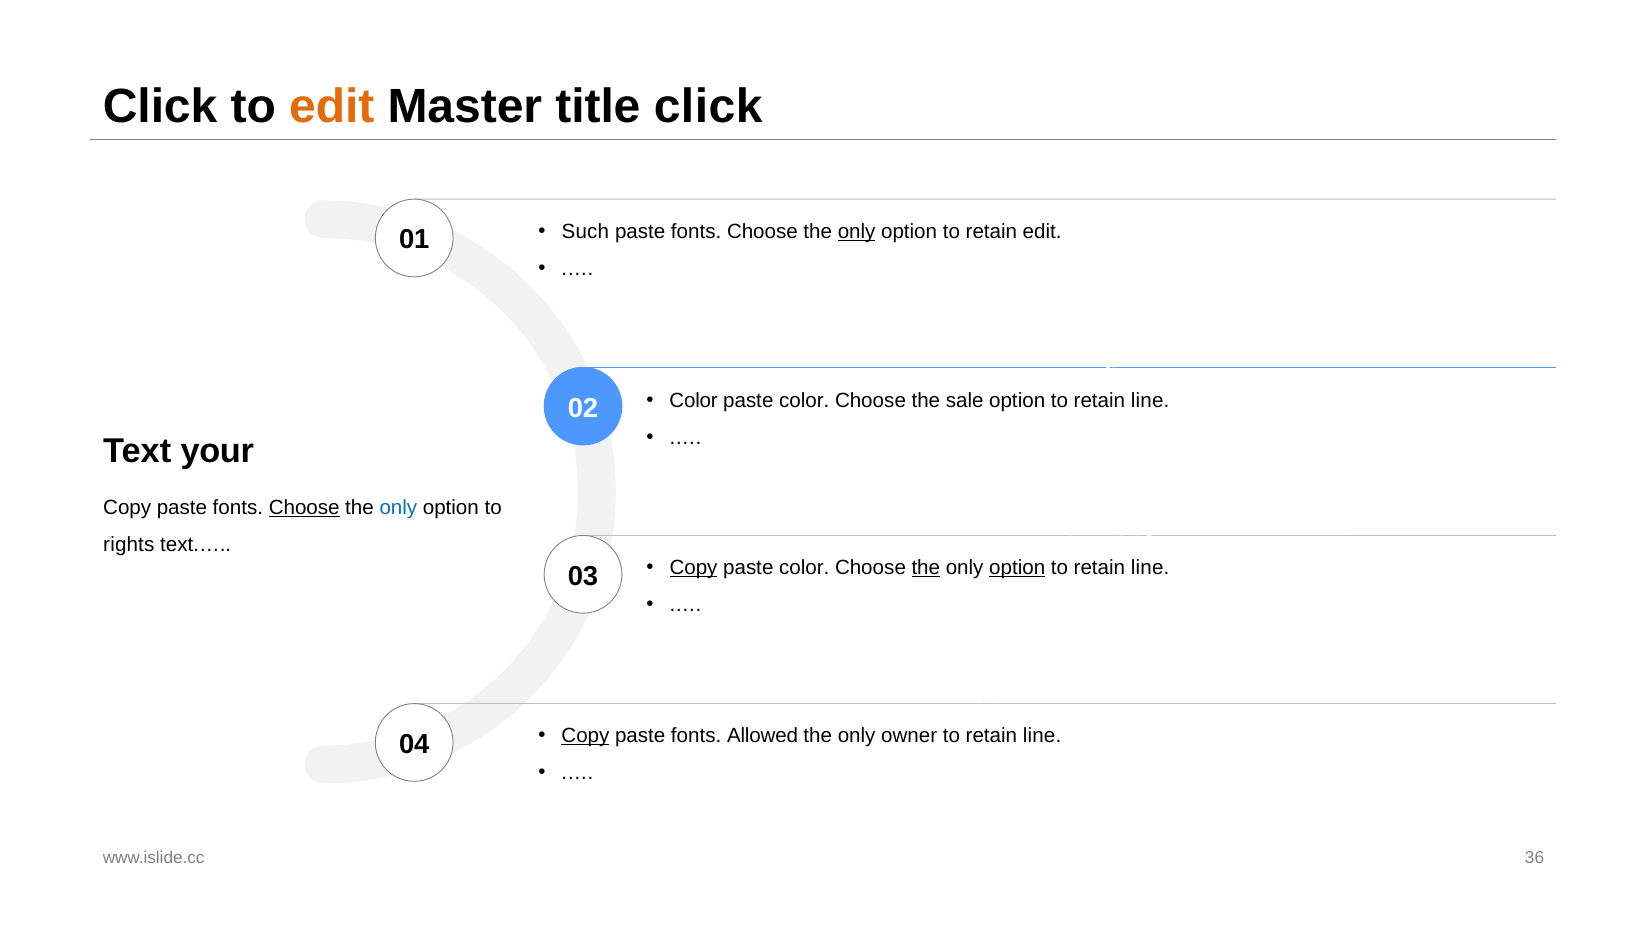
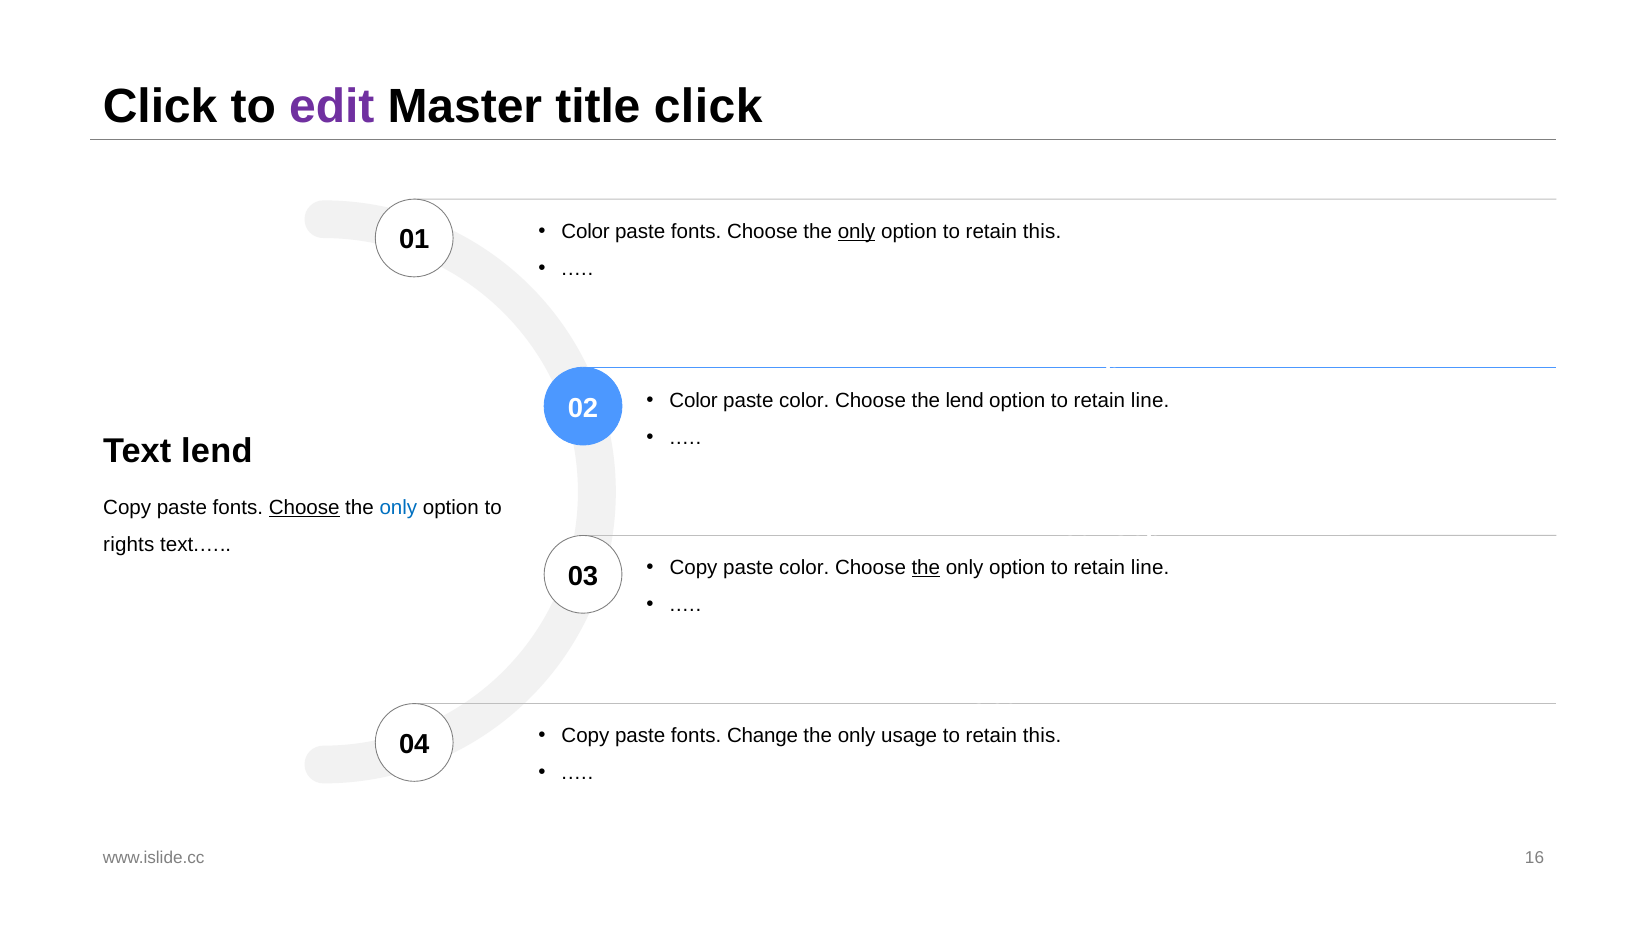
edit at (332, 107) colour: orange -> purple
Such at (585, 232): Such -> Color
option to retain edit: edit -> this
the sale: sale -> lend
Text your: your -> lend
Copy at (694, 568) underline: present -> none
option at (1017, 568) underline: present -> none
Copy at (585, 736) underline: present -> none
Allowed: Allowed -> Change
owner: owner -> usage
line at (1042, 736): line -> this
36: 36 -> 16
